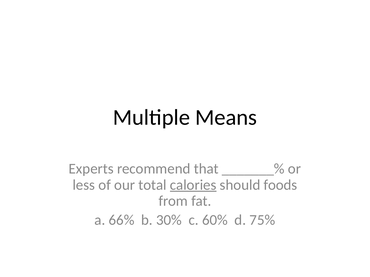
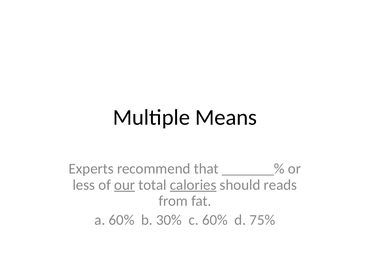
our underline: none -> present
foods: foods -> reads
a 66%: 66% -> 60%
